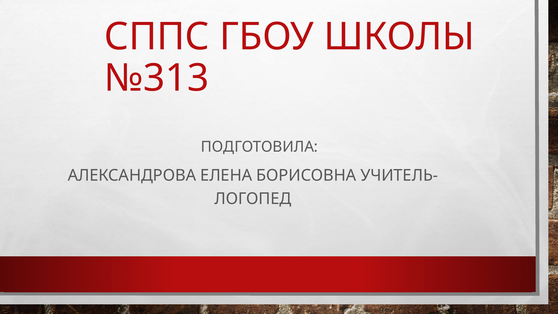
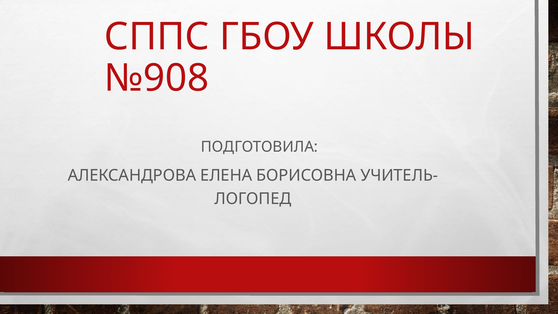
№313: №313 -> №908
